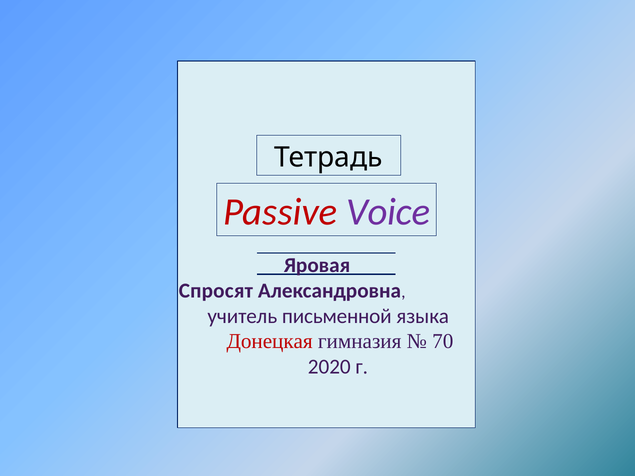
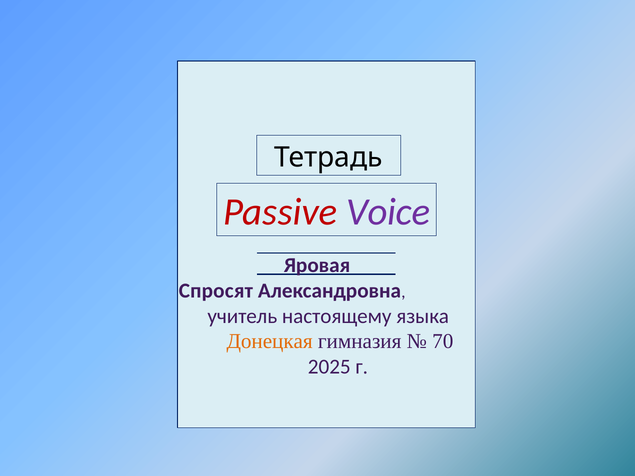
письменной: письменной -> настоящему
Донецкая colour: red -> orange
2020: 2020 -> 2025
